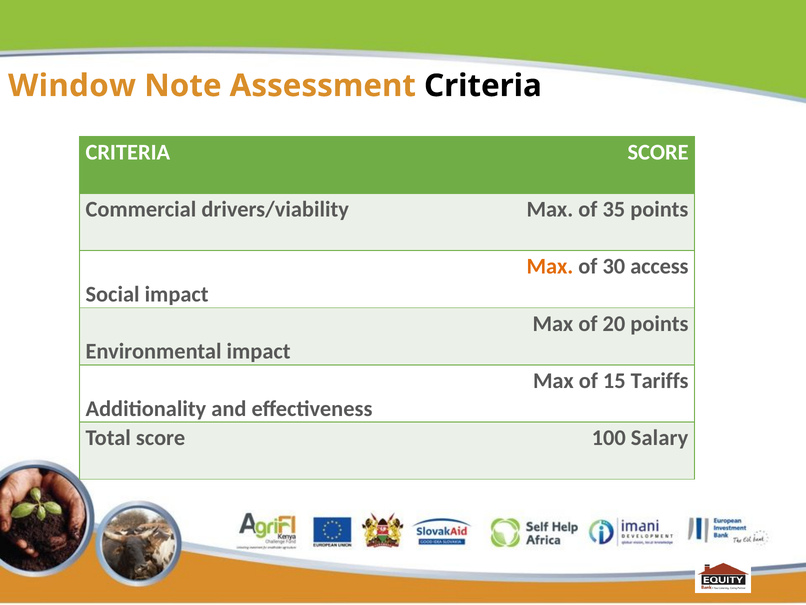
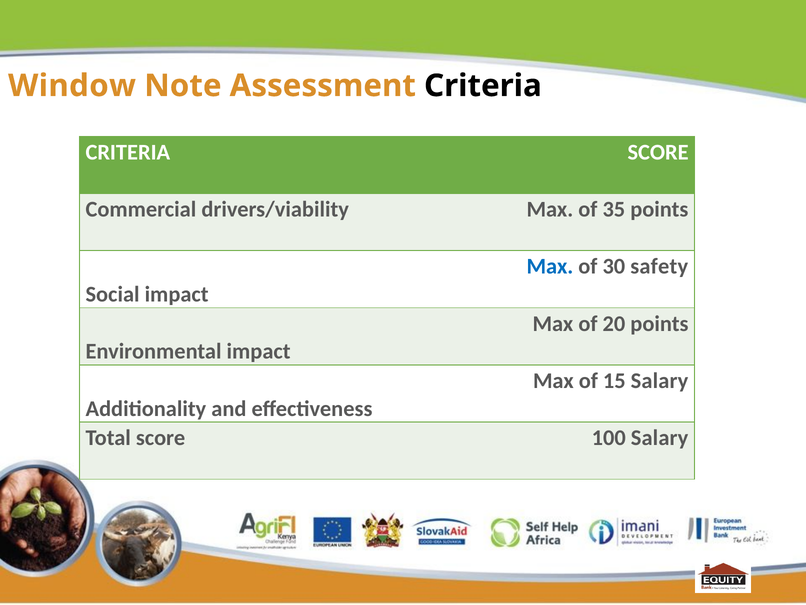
Max at (550, 266) colour: orange -> blue
access: access -> safety
15 Tariffs: Tariffs -> Salary
